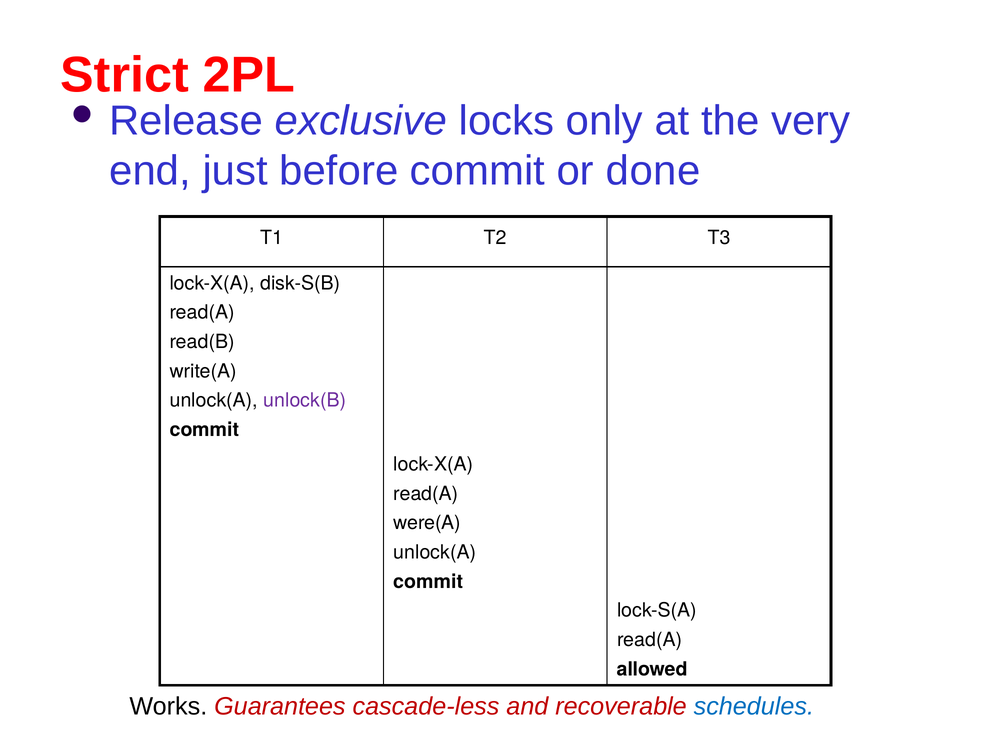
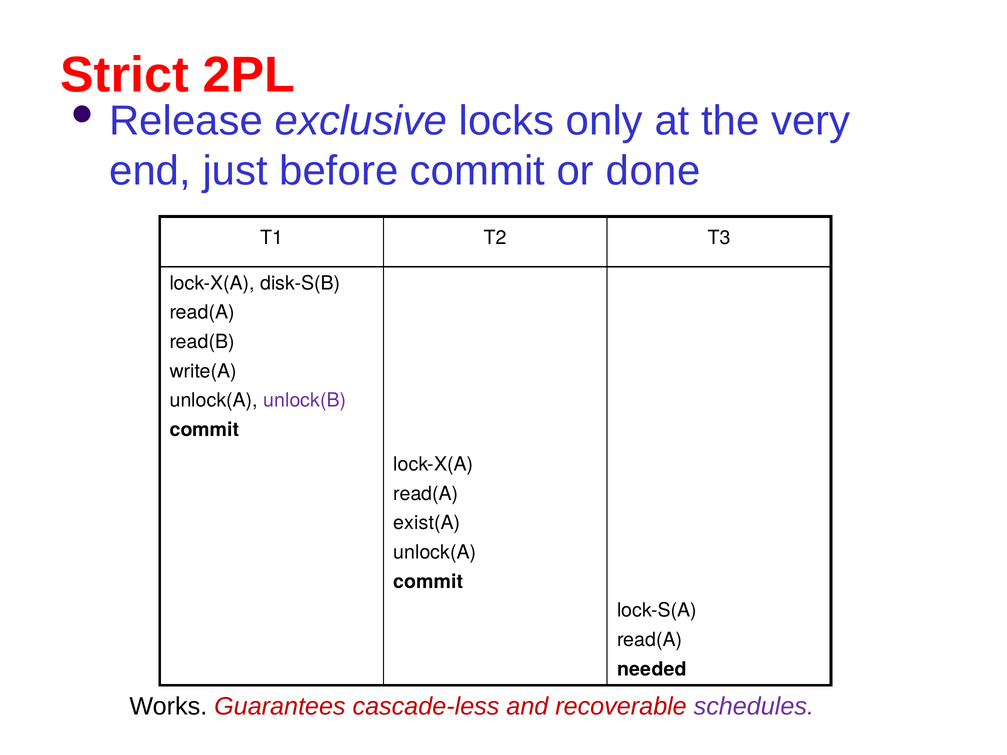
were(A: were(A -> exist(A
allowed: allowed -> needed
schedules colour: blue -> purple
